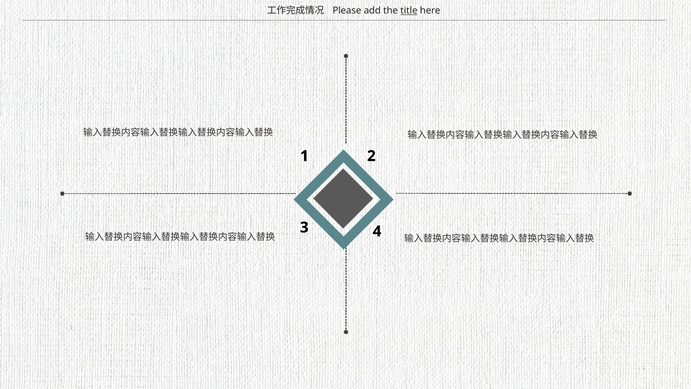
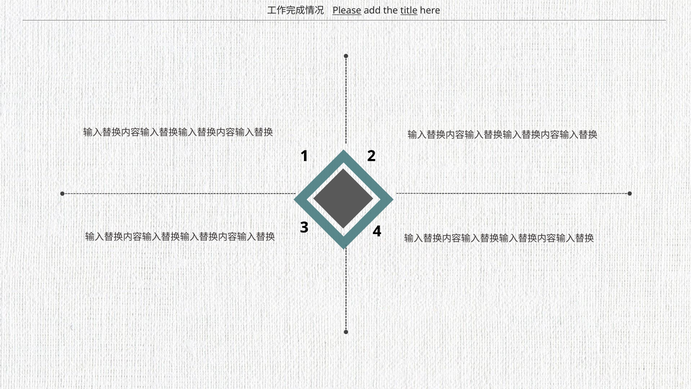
Please underline: none -> present
